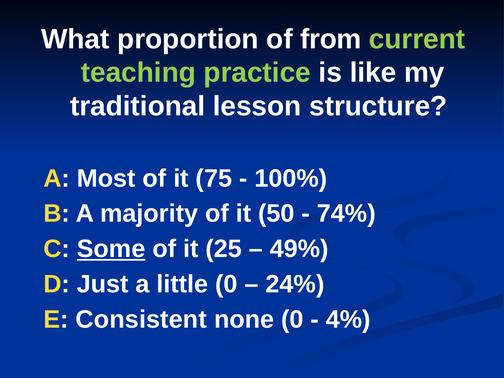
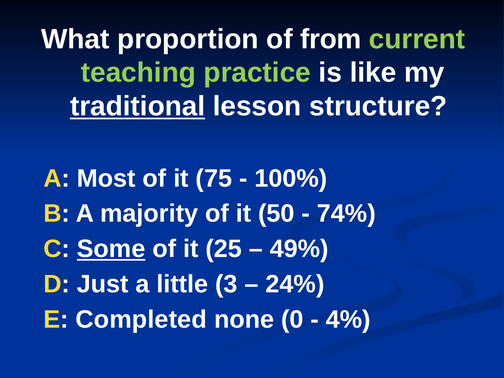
traditional underline: none -> present
little 0: 0 -> 3
Consistent: Consistent -> Completed
